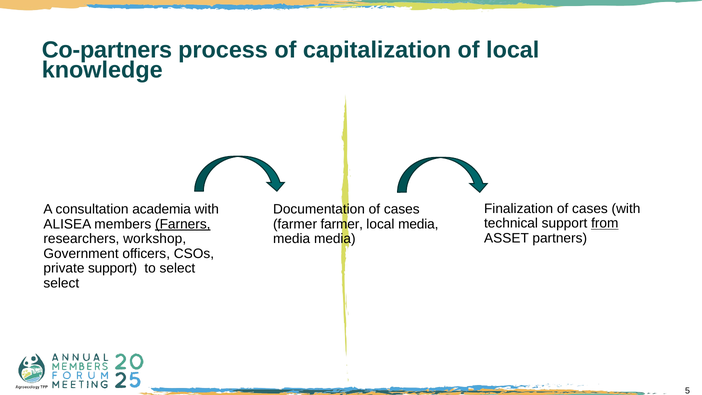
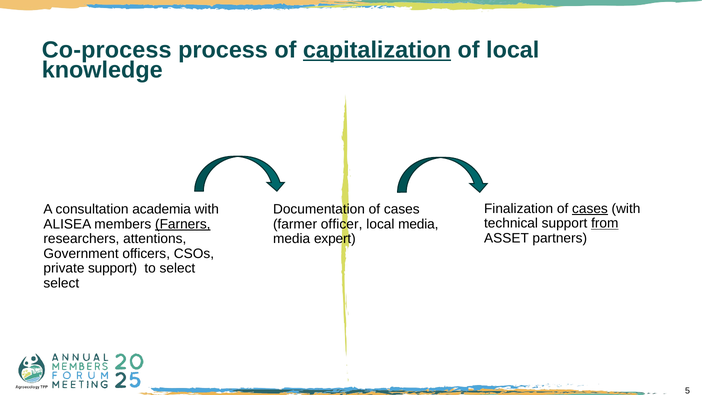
Co-partners: Co-partners -> Co-process
capitalization underline: none -> present
cases at (590, 209) underline: none -> present
farmer farmer: farmer -> officer
workshop: workshop -> attentions
media at (335, 239): media -> expert
